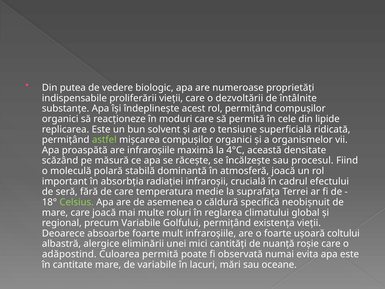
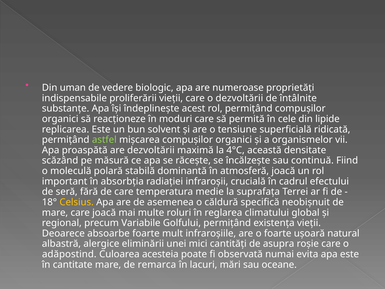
putea: putea -> uman
are infraroșiile: infraroșiile -> dezvoltării
procesul: procesul -> continuă
Celsius colour: light green -> yellow
coltului: coltului -> natural
nuanță: nuanță -> asupra
Culoarea permită: permită -> acesteia
de variabile: variabile -> remarca
